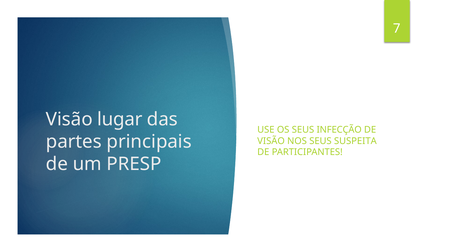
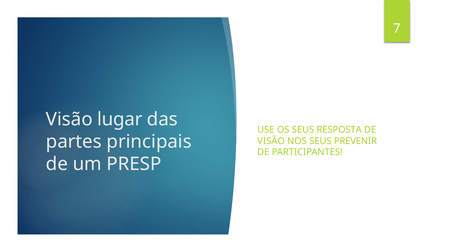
INFECÇÃO: INFECÇÃO -> RESPOSTA
SUSPEITA: SUSPEITA -> PREVENIR
